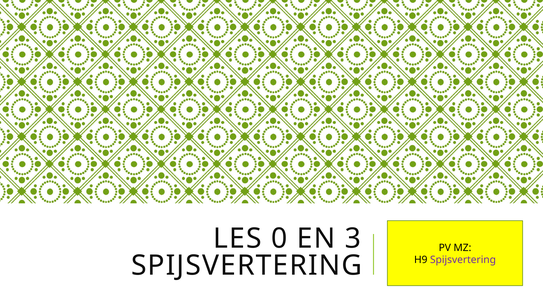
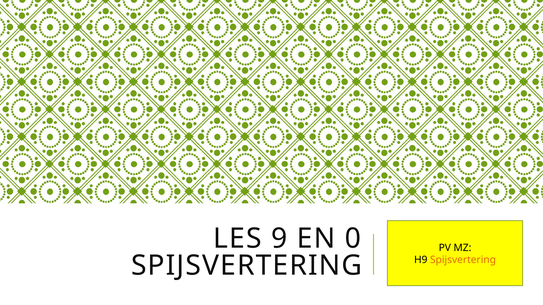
0: 0 -> 9
3: 3 -> 0
Spijsvertering at (463, 260) colour: purple -> orange
